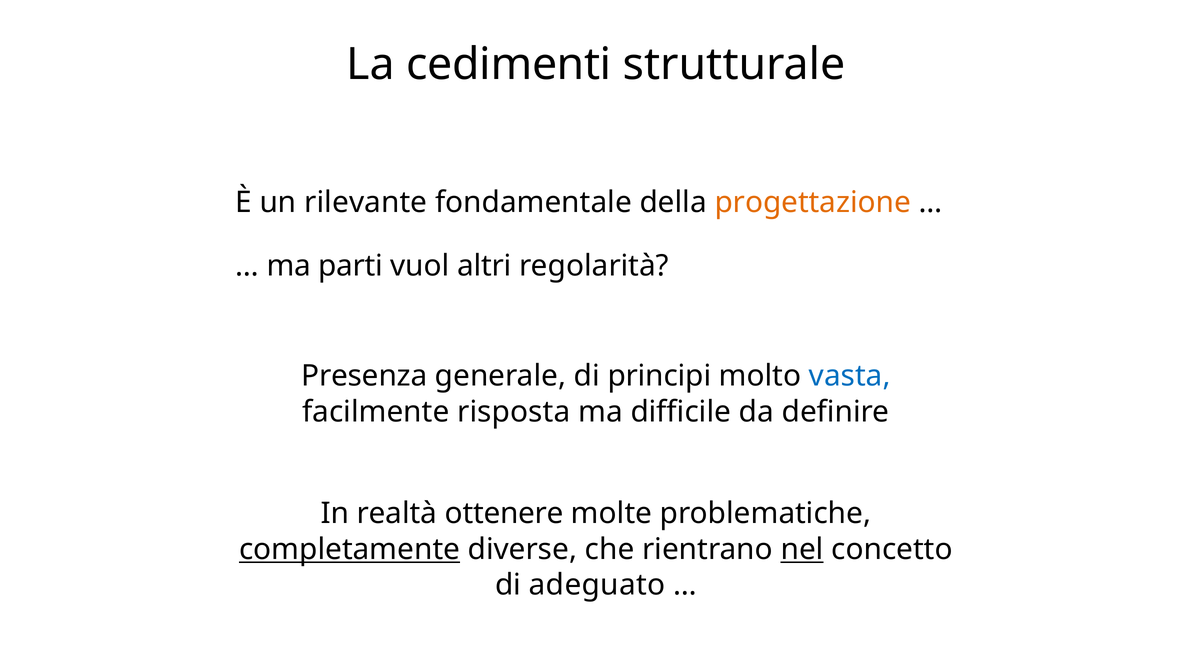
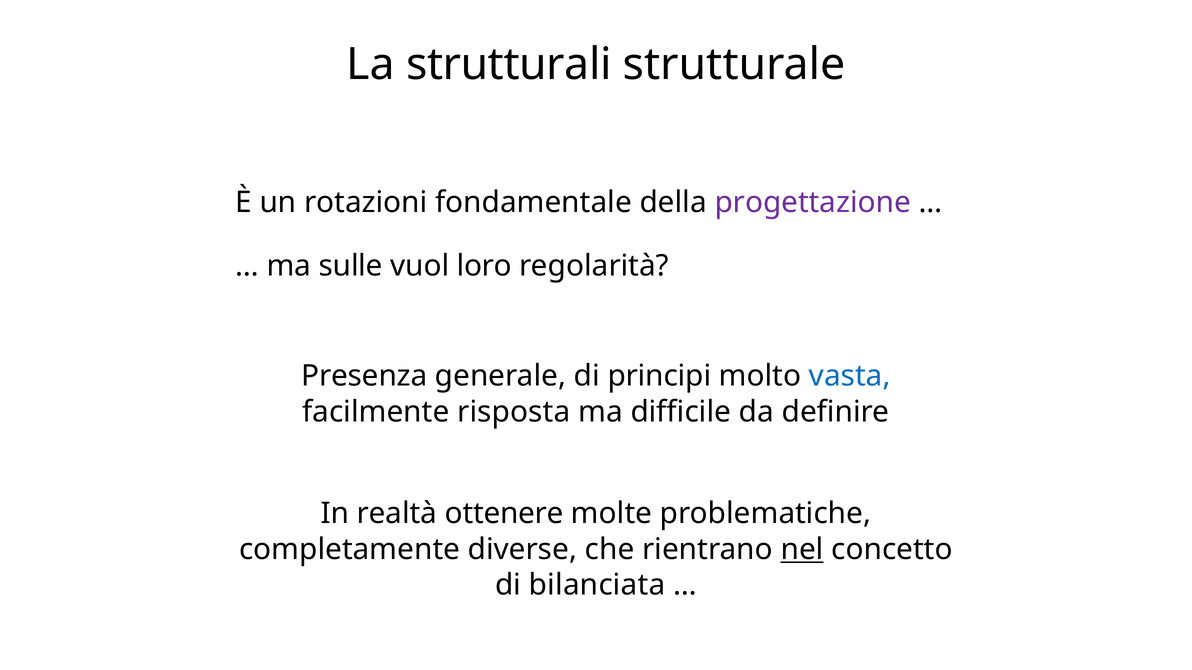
cedimenti: cedimenti -> strutturali
rilevante: rilevante -> rotazioni
progettazione colour: orange -> purple
parti: parti -> sulle
altri: altri -> loro
completamente underline: present -> none
adeguato: adeguato -> bilanciata
